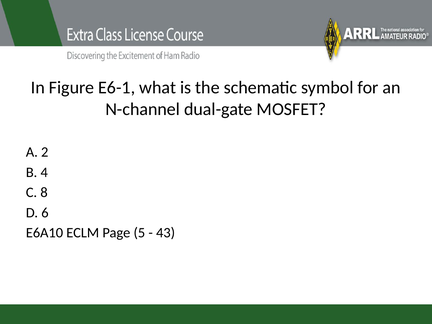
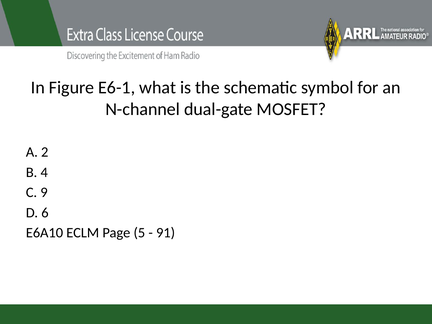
8: 8 -> 9
43: 43 -> 91
